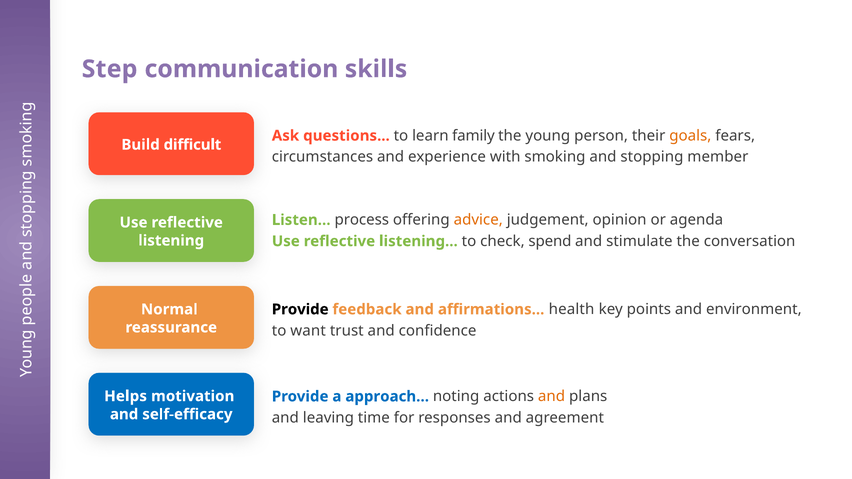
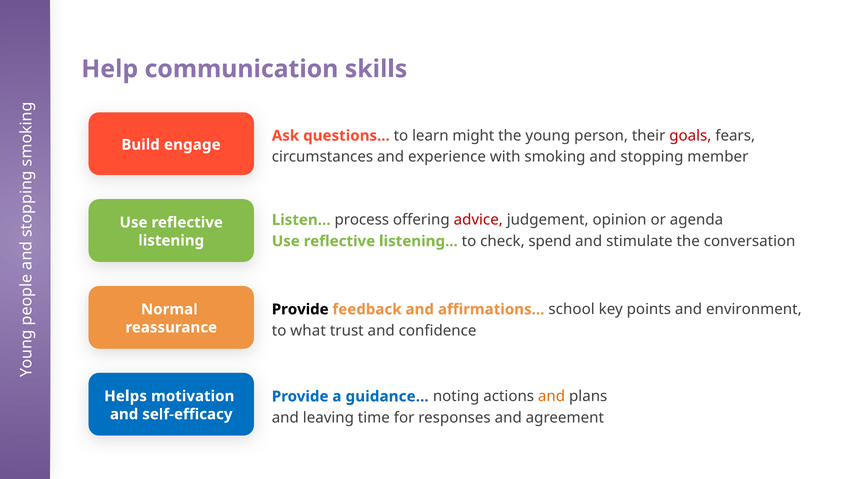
Step: Step -> Help
family: family -> might
goals colour: orange -> red
difficult: difficult -> engage
advice colour: orange -> red
health: health -> school
want: want -> what
approach…: approach… -> guidance…
